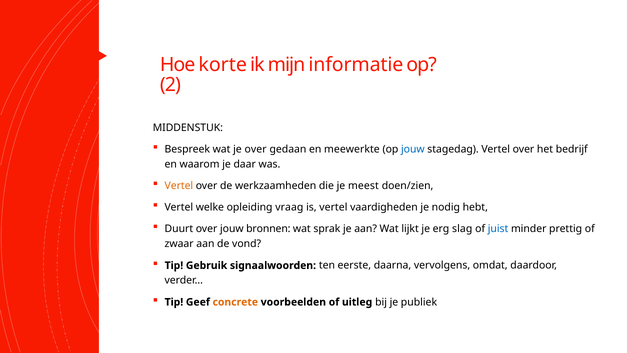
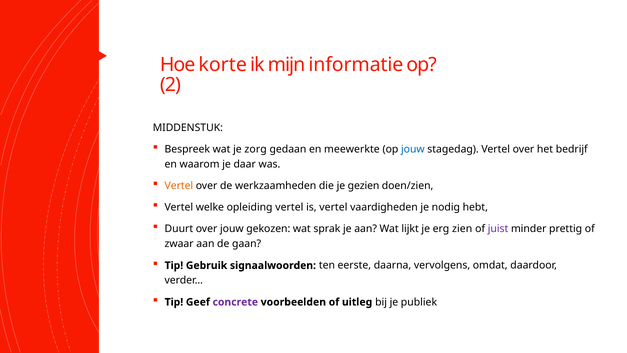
je over: over -> zorg
meest: meest -> gezien
opleiding vraag: vraag -> vertel
bronnen: bronnen -> gekozen
slag: slag -> zien
juist colour: blue -> purple
vond: vond -> gaan
concrete colour: orange -> purple
